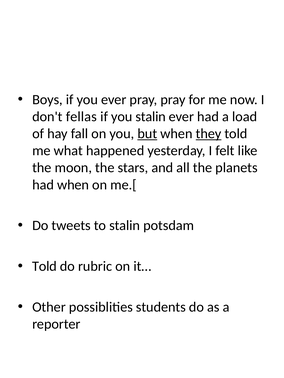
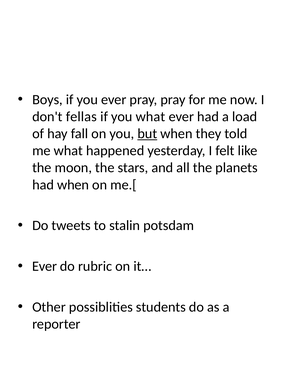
you stalin: stalin -> what
they underline: present -> none
Told at (45, 267): Told -> Ever
